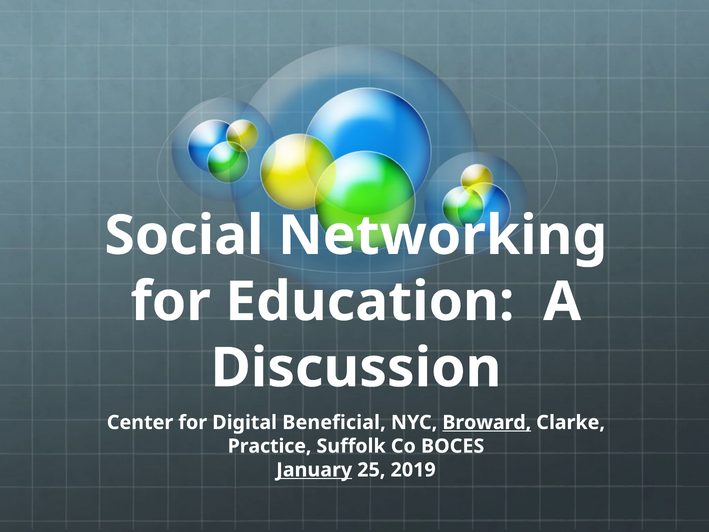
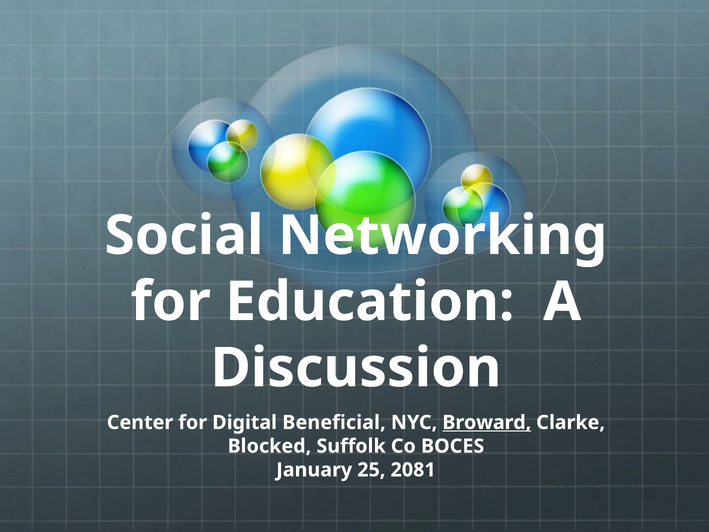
Practice: Practice -> Blocked
January underline: present -> none
2019: 2019 -> 2081
